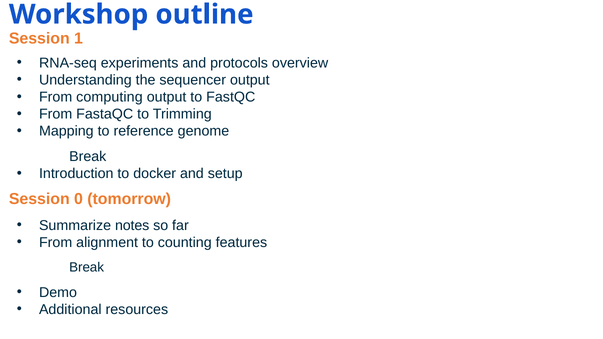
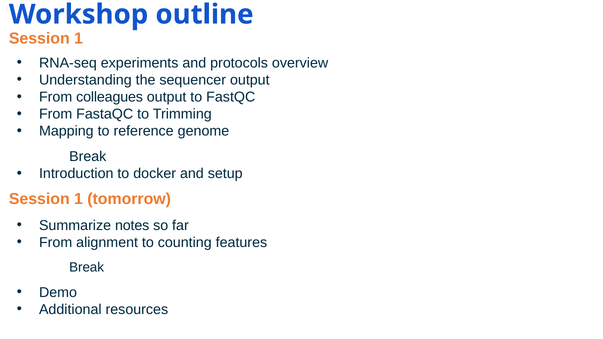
computing: computing -> colleagues
0 at (78, 199): 0 -> 1
